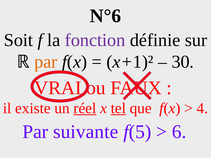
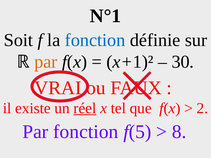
N°6: N°6 -> N°1
fonction at (95, 40) colour: purple -> blue
tel underline: present -> none
4: 4 -> 2
Par suivante: suivante -> fonction
6: 6 -> 8
